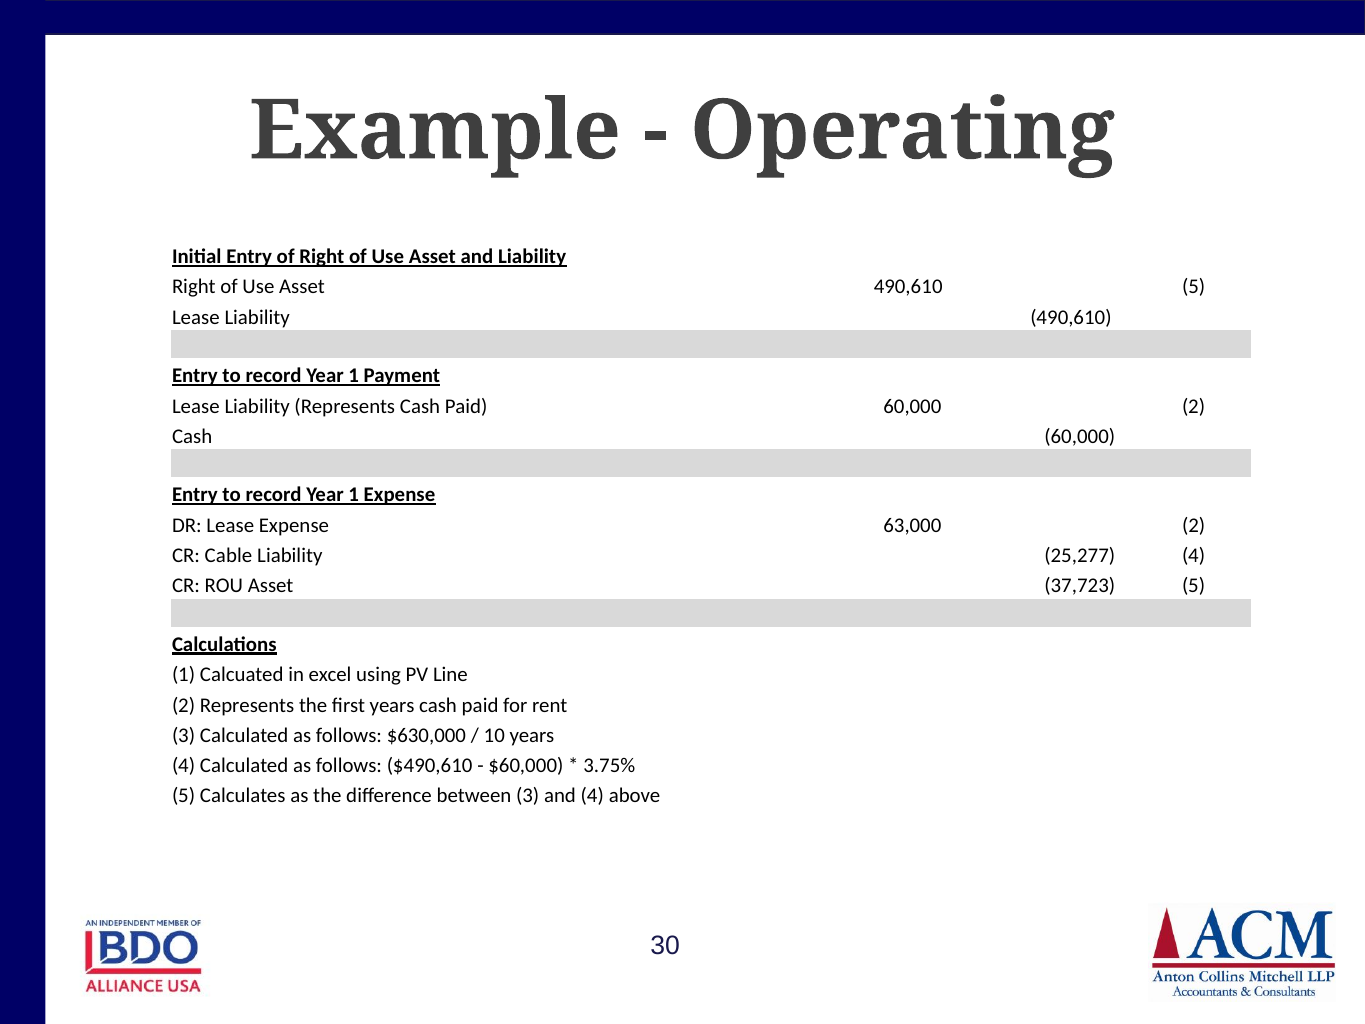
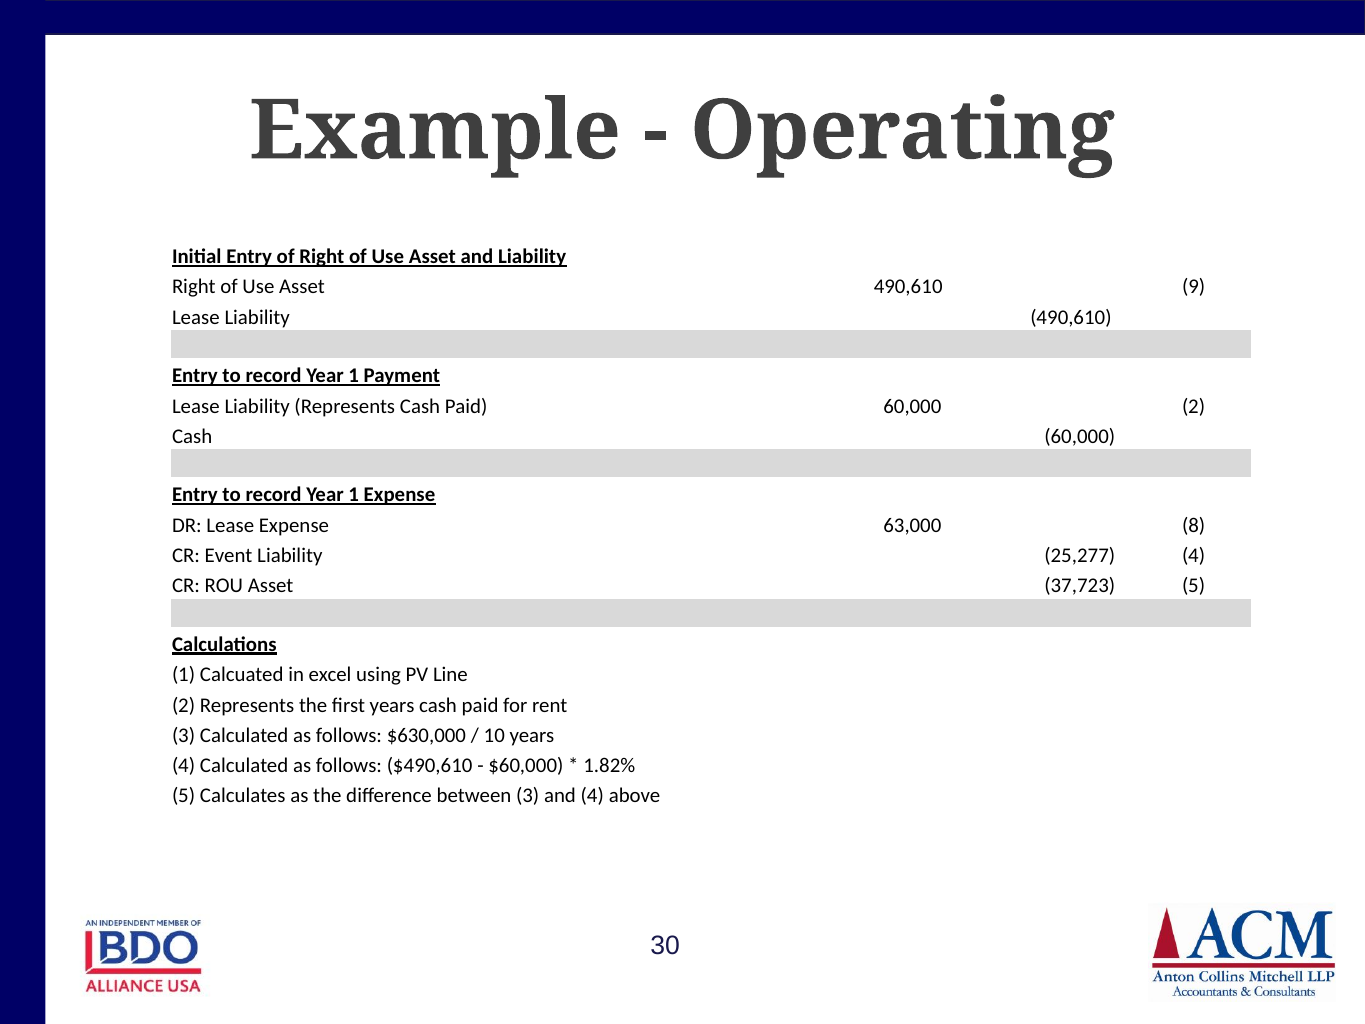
490,610 5: 5 -> 9
63,000 2: 2 -> 8
Cable: Cable -> Event
3.75%: 3.75% -> 1.82%
